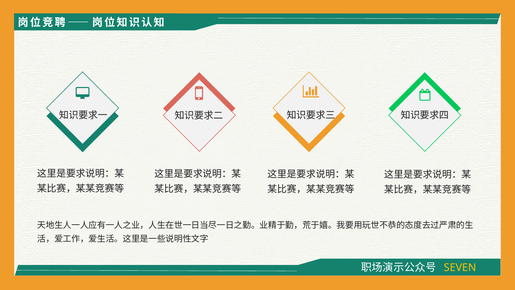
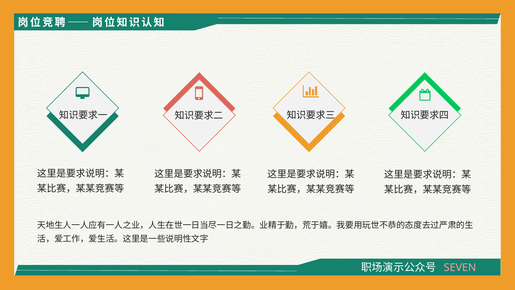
SEVEN colour: yellow -> pink
